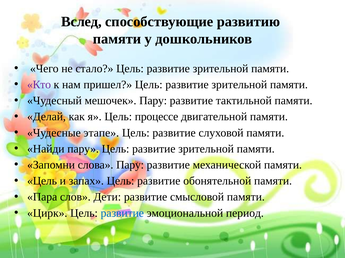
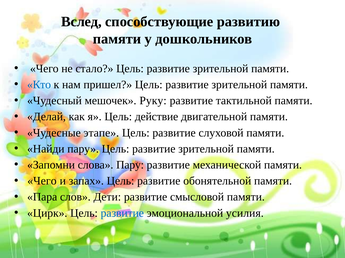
Кто colour: purple -> blue
мешочек Пару: Пару -> Руку
процессе: процессе -> действие
Цель at (42, 181): Цель -> Чего
период: период -> усилия
